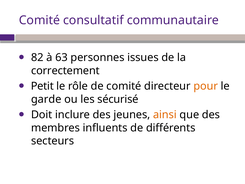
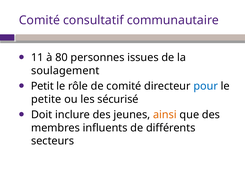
82: 82 -> 11
63: 63 -> 80
correctement: correctement -> soulagement
pour colour: orange -> blue
garde: garde -> petite
